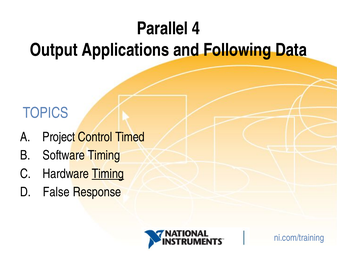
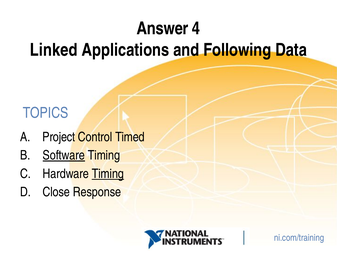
Parallel: Parallel -> Answer
Output: Output -> Linked
Software underline: none -> present
False: False -> Close
